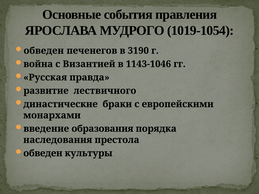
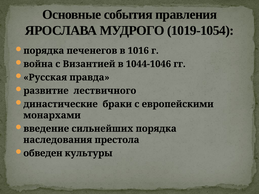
обведен at (44, 51): обведен -> порядка
3190: 3190 -> 1016
1143-1046: 1143-1046 -> 1044-1046
образования: образования -> сильнейших
